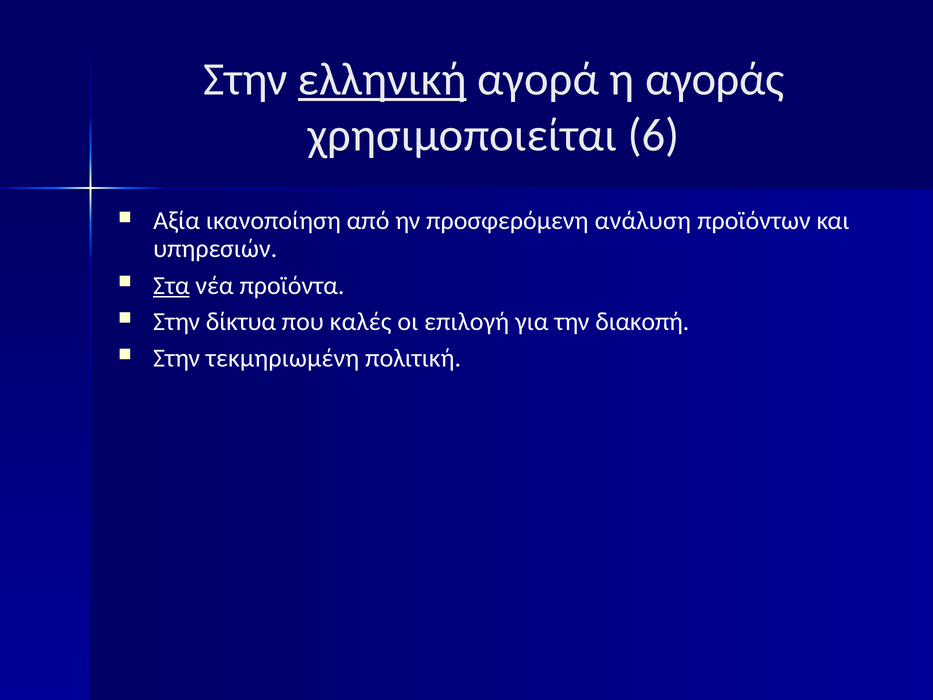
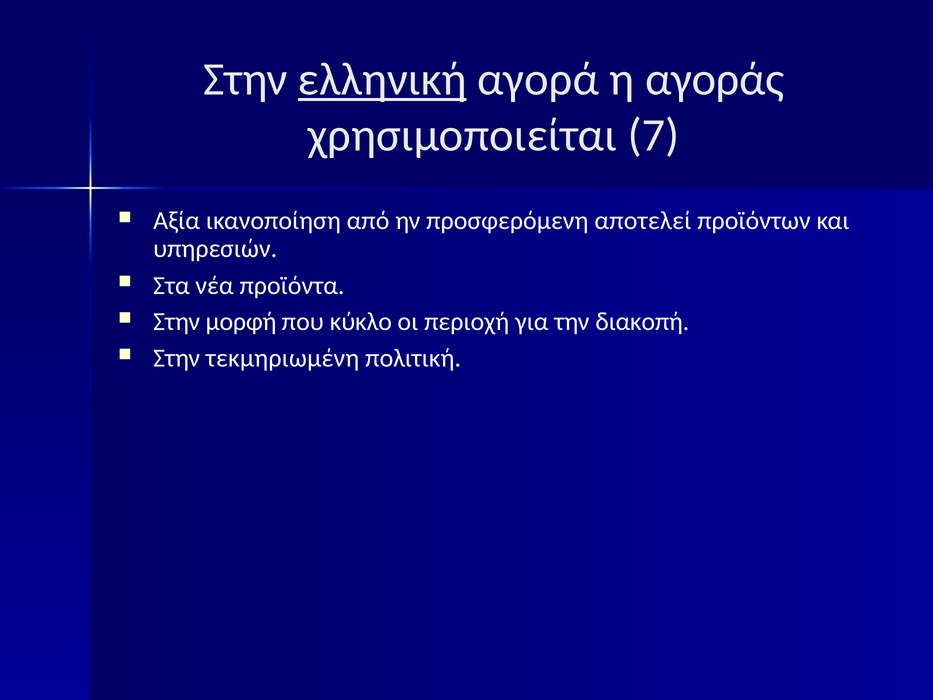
6: 6 -> 7
ανάλυση: ανάλυση -> αποτελεί
Στα underline: present -> none
δίκτυα: δίκτυα -> μορφή
καλές: καλές -> κύκλο
επιλογή: επιλογή -> περιοχή
